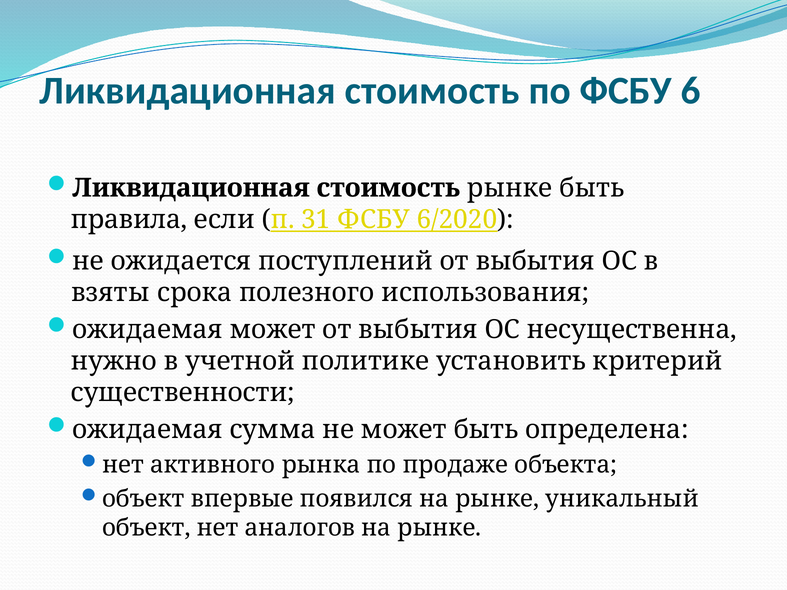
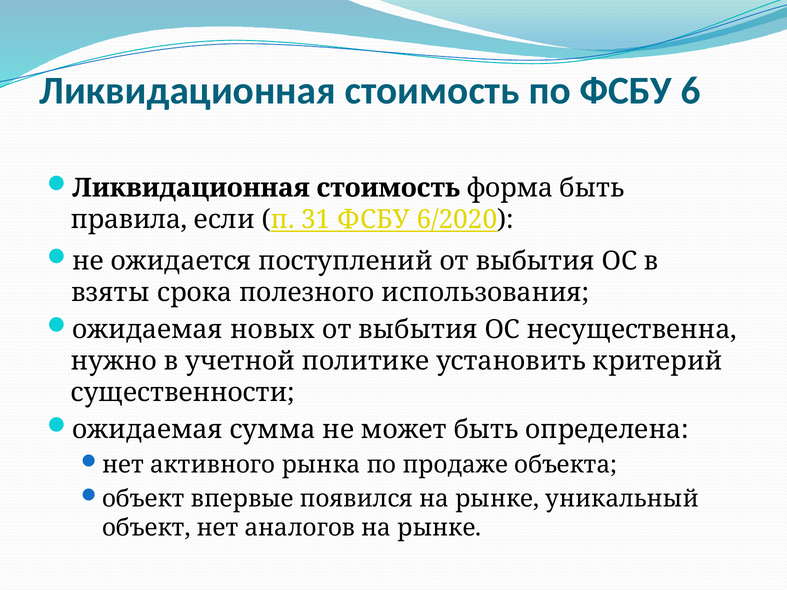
стоимость рынке: рынке -> форма
ожидаемая может: может -> новых
